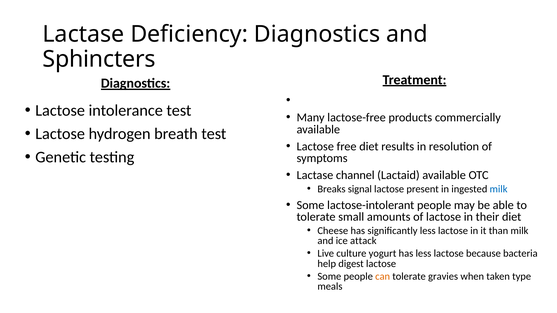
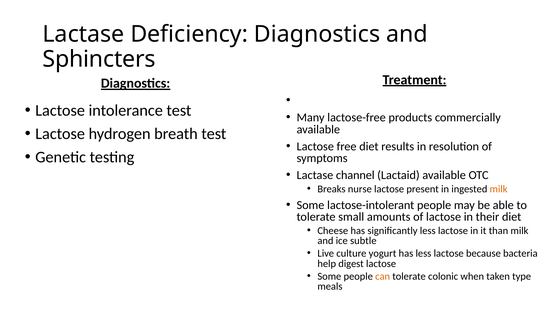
signal: signal -> nurse
milk at (499, 189) colour: blue -> orange
attack: attack -> subtle
gravies: gravies -> colonic
